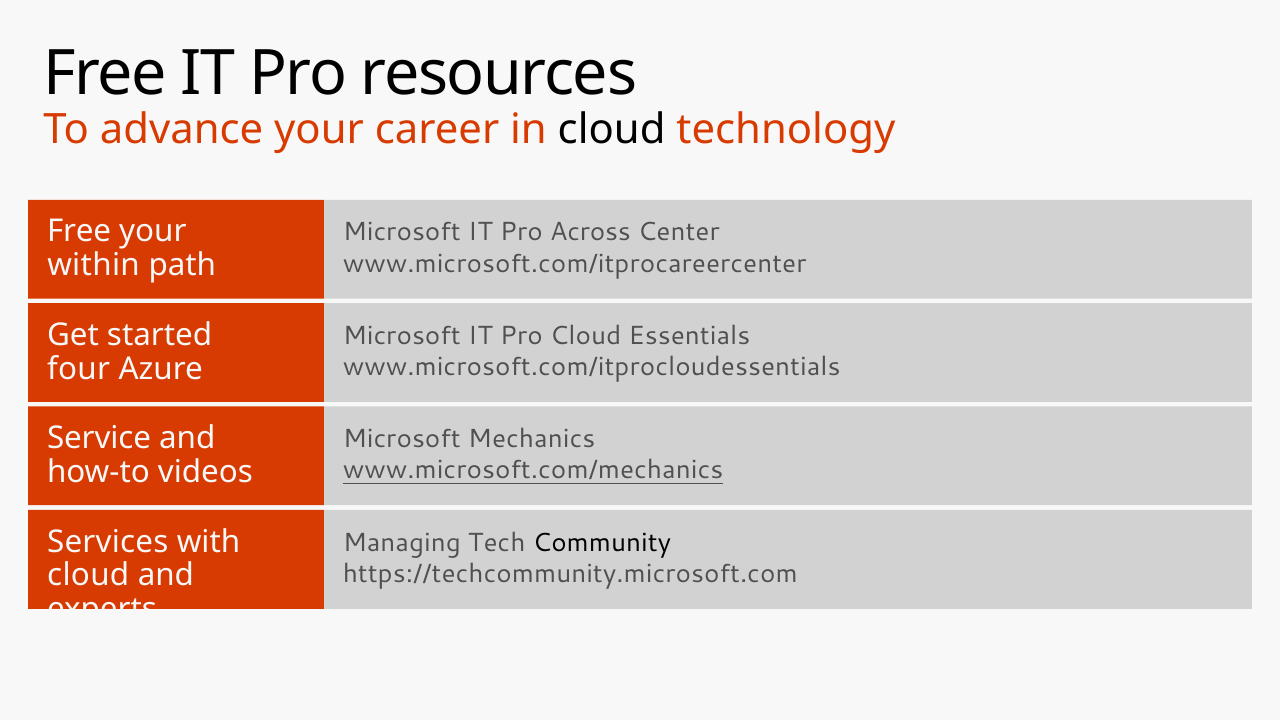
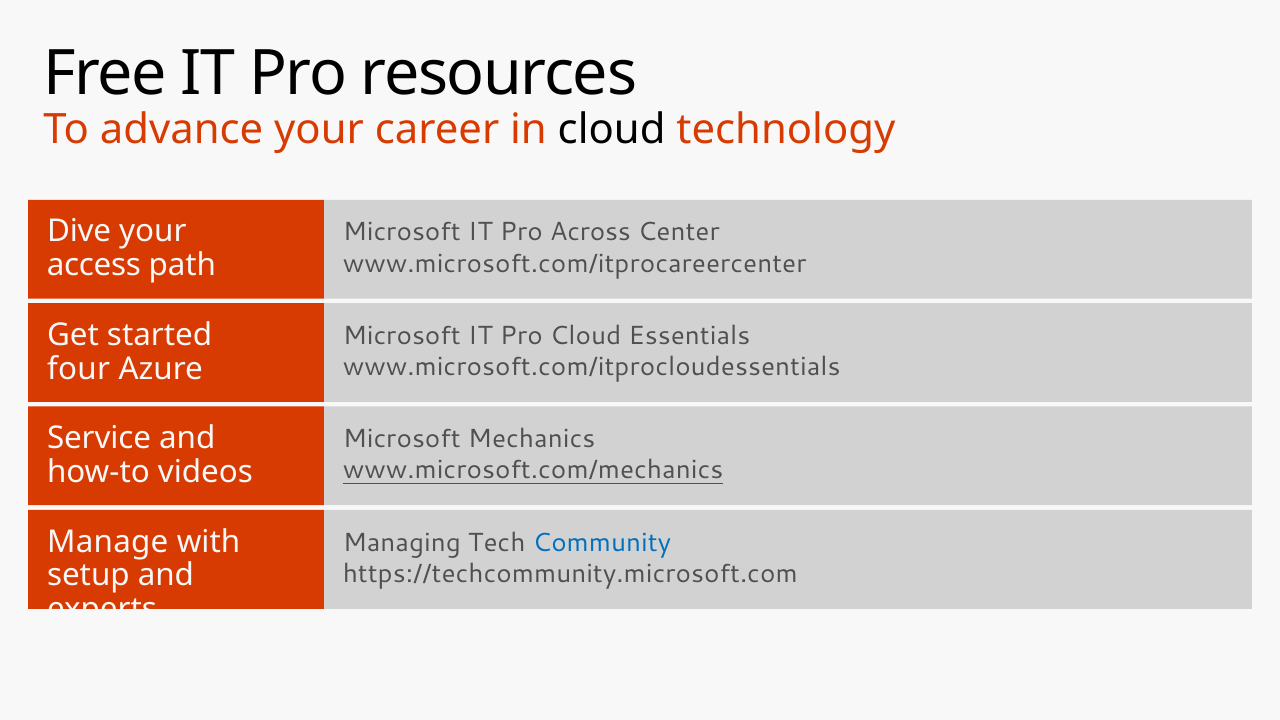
Free at (79, 232): Free -> Dive
within: within -> access
Community at (602, 542) colour: black -> blue
Services: Services -> Manage
cloud at (88, 576): cloud -> setup
